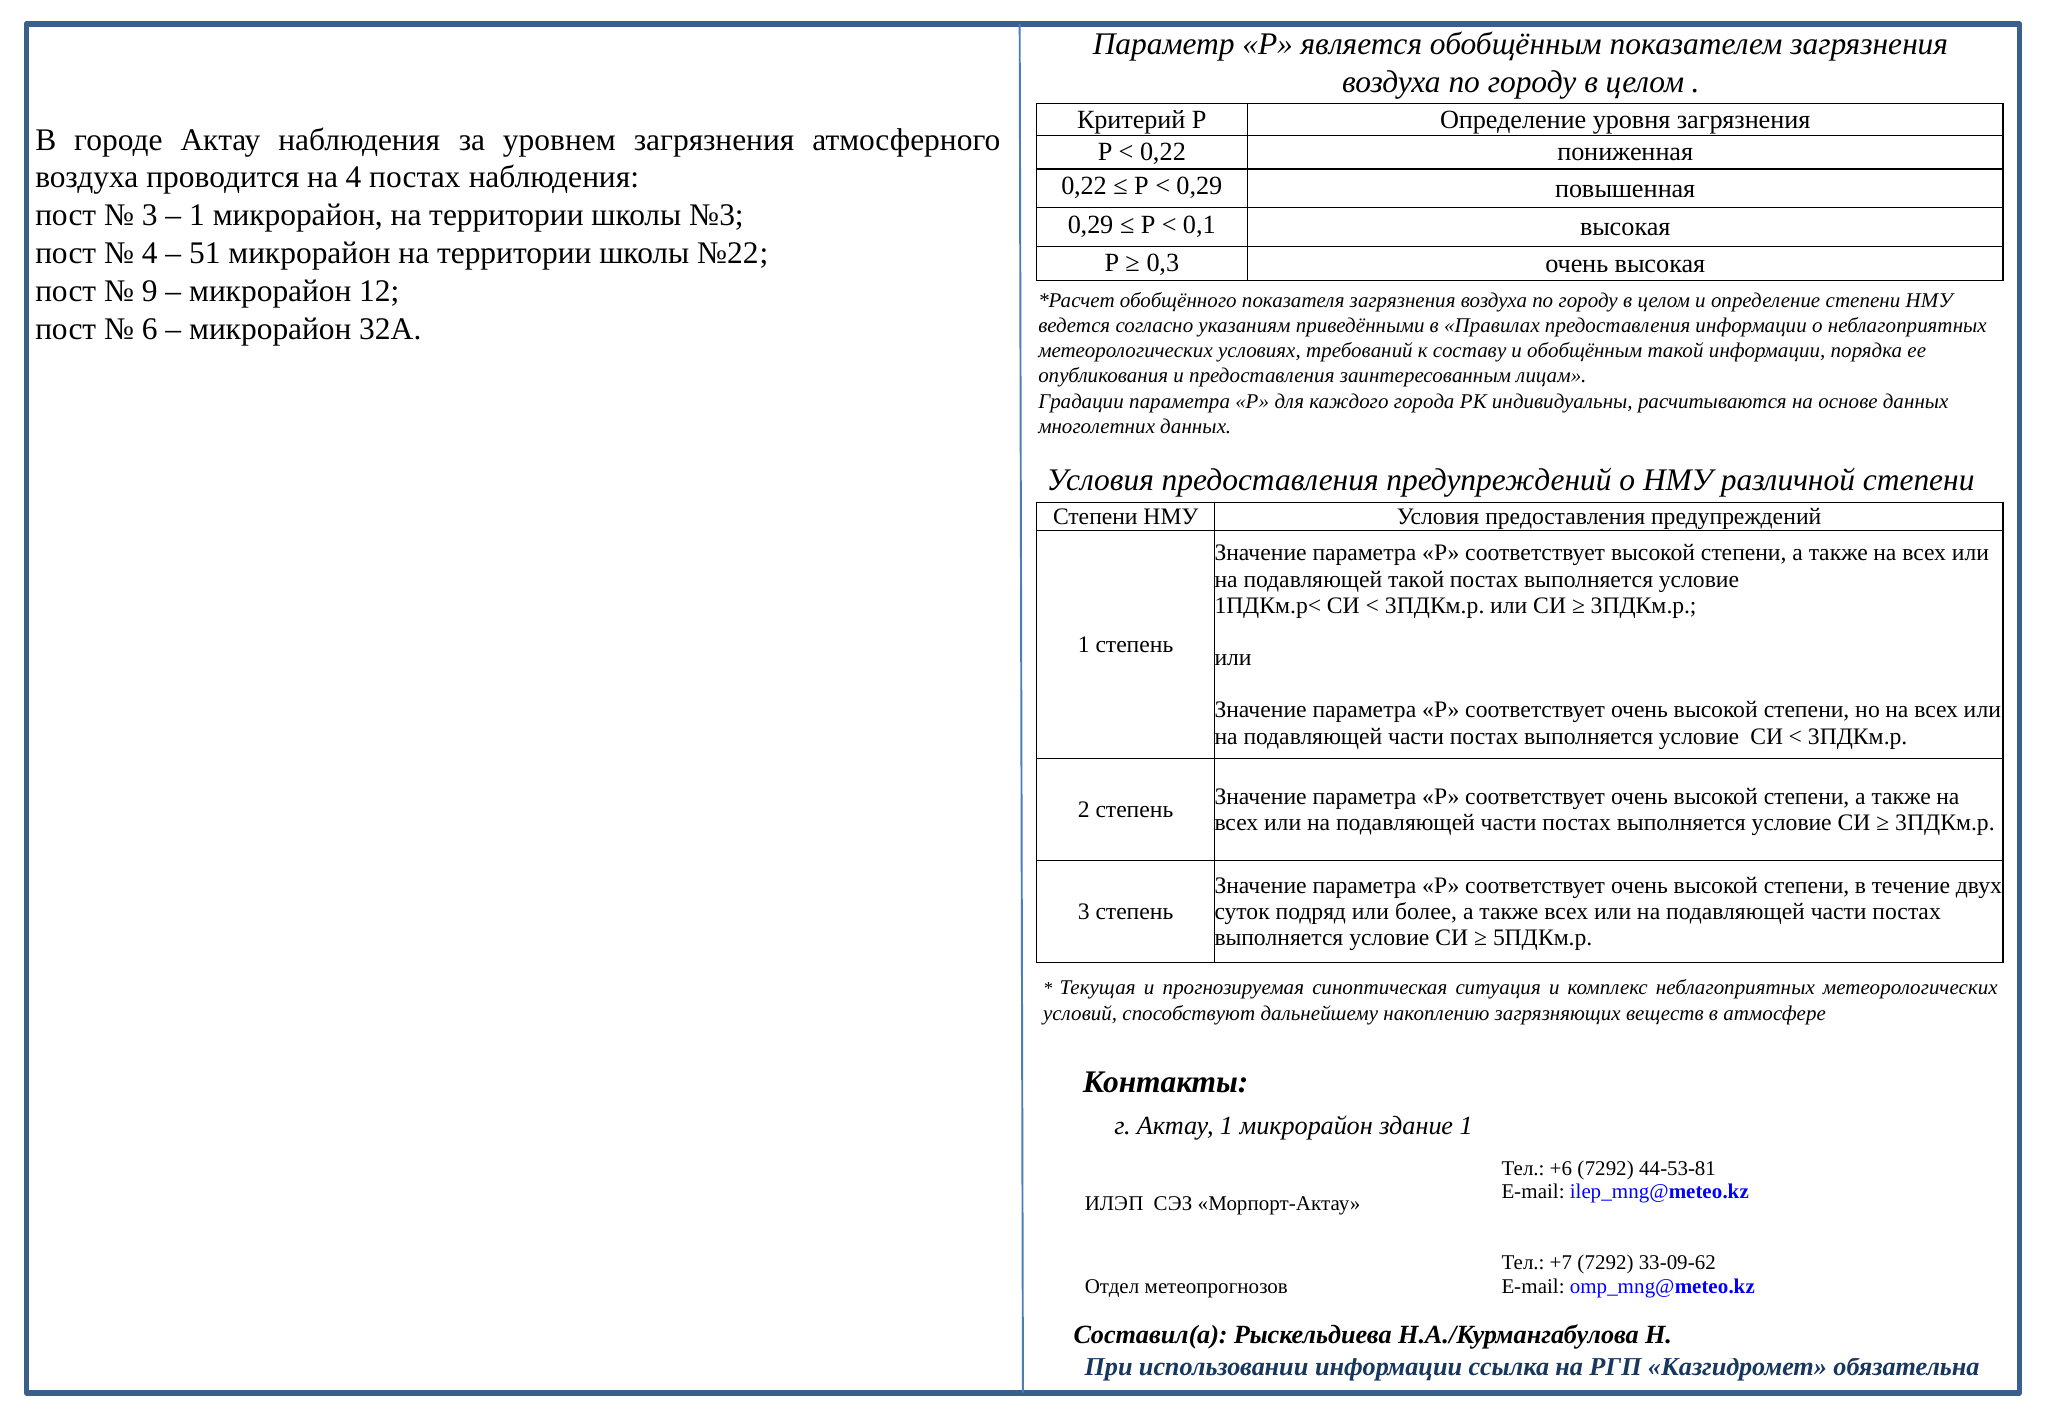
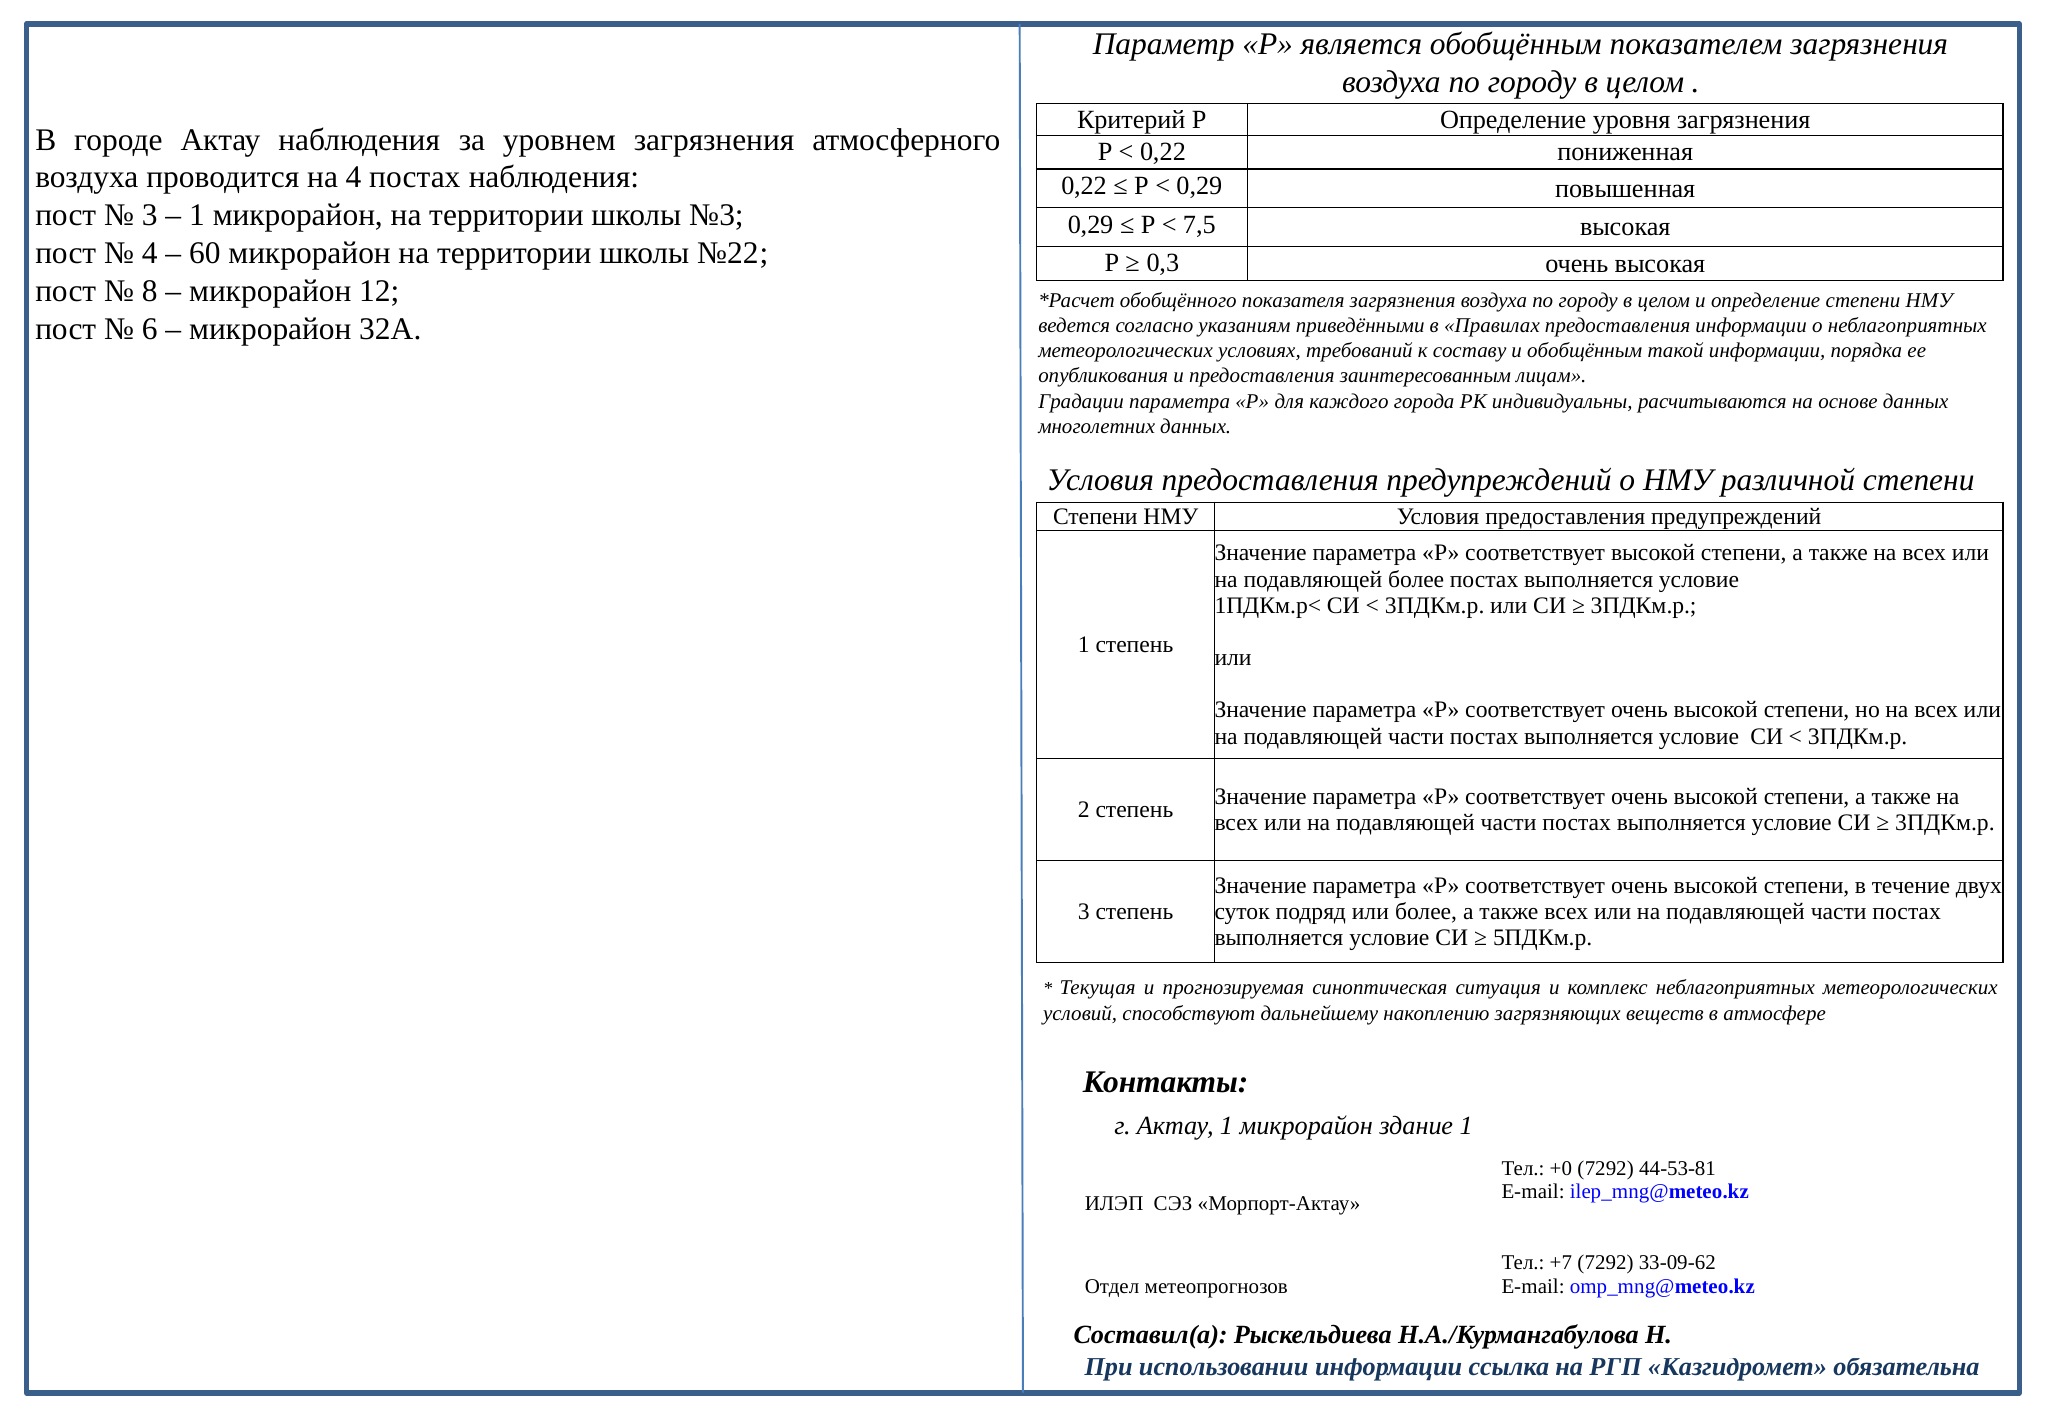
0,1: 0,1 -> 7,5
51: 51 -> 60
9: 9 -> 8
подавляющей такой: такой -> более
+6: +6 -> +0
